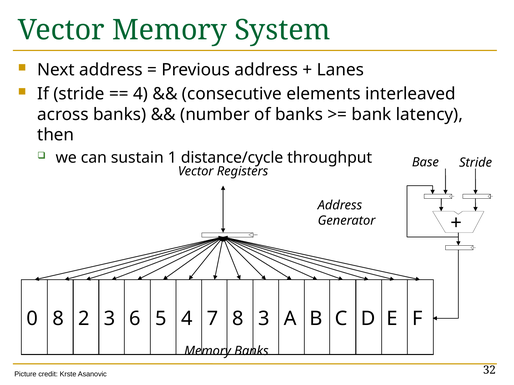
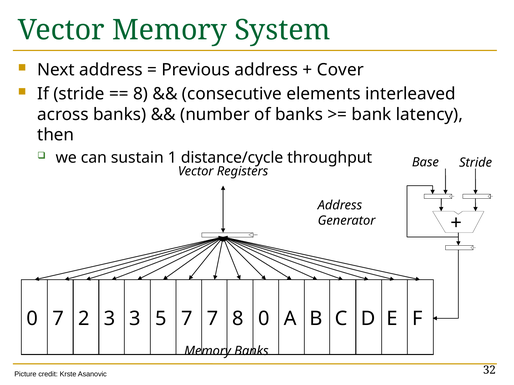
Lanes: Lanes -> Cover
4 at (141, 94): 4 -> 8
0 8: 8 -> 7
3 6: 6 -> 3
5 4: 4 -> 7
8 3: 3 -> 0
